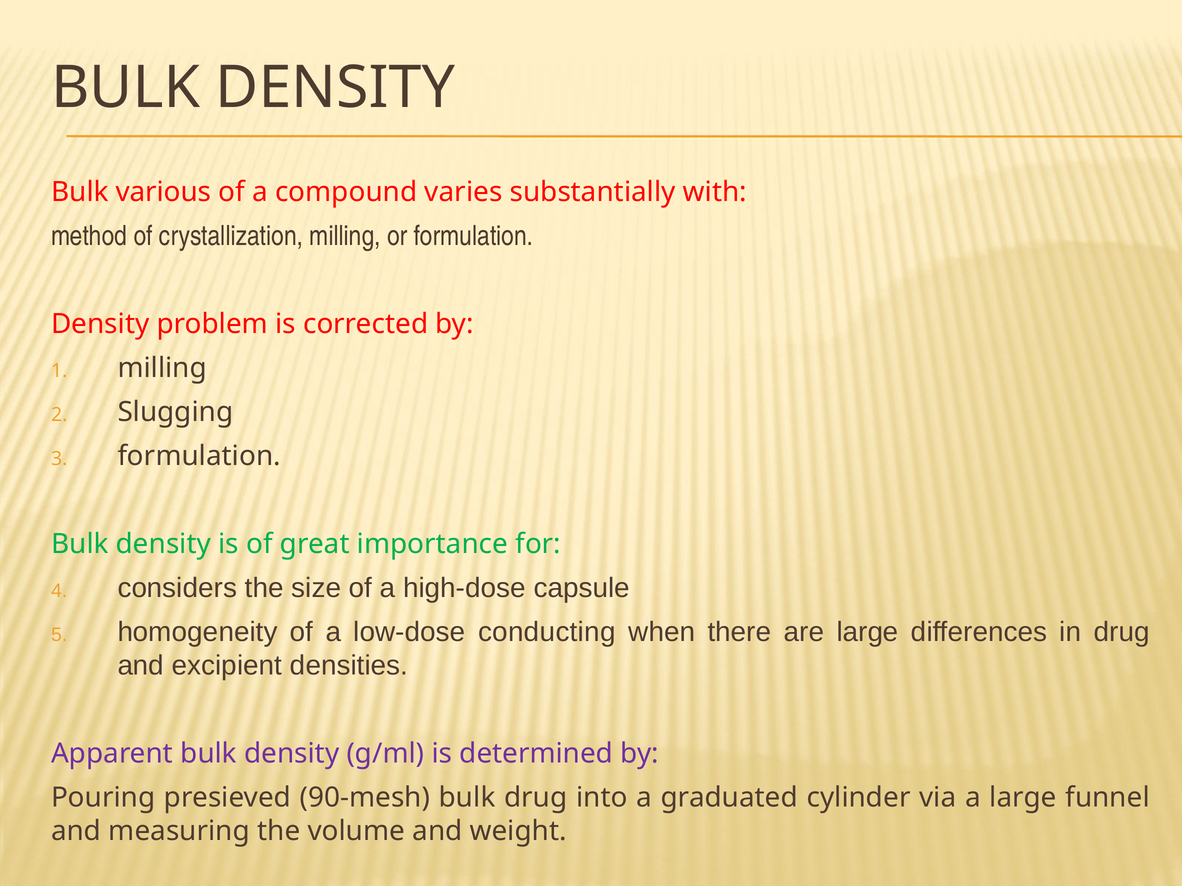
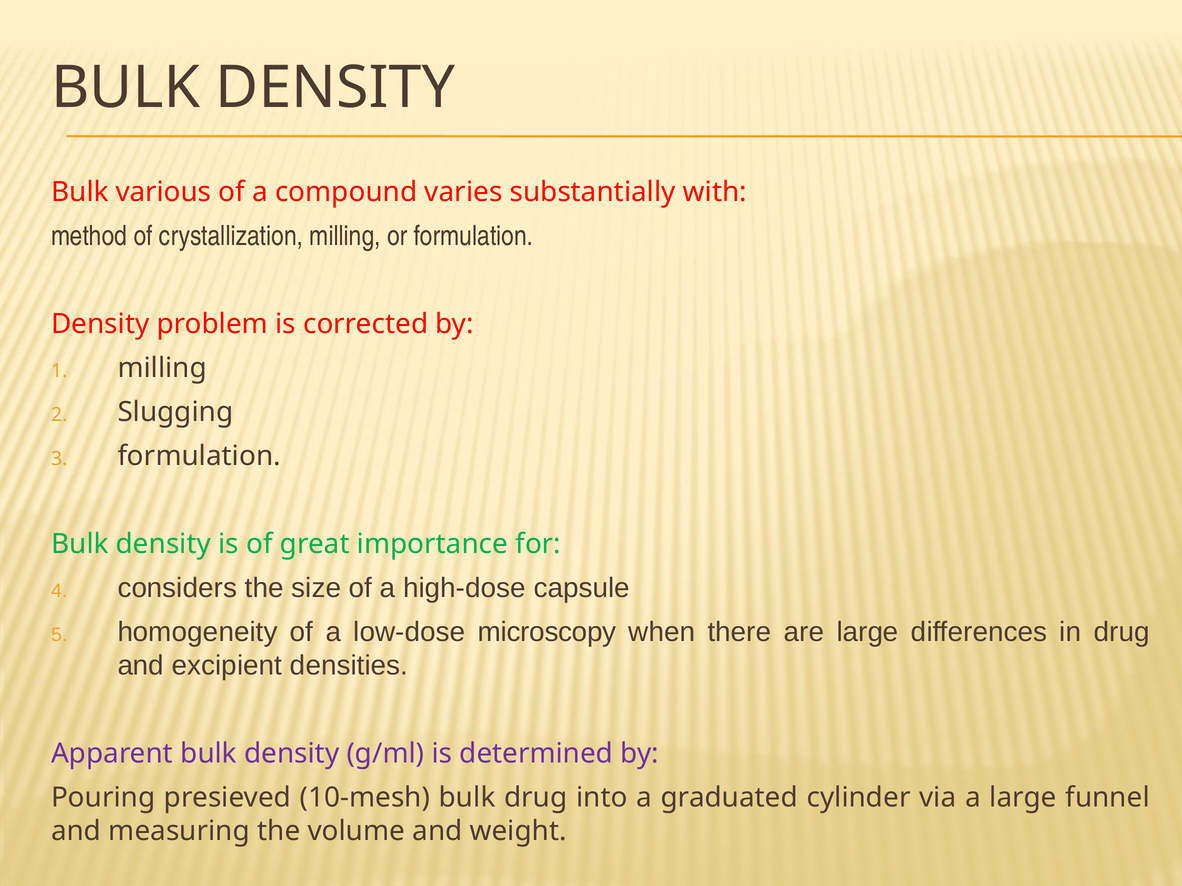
conducting: conducting -> microscopy
90-mesh: 90-mesh -> 10-mesh
